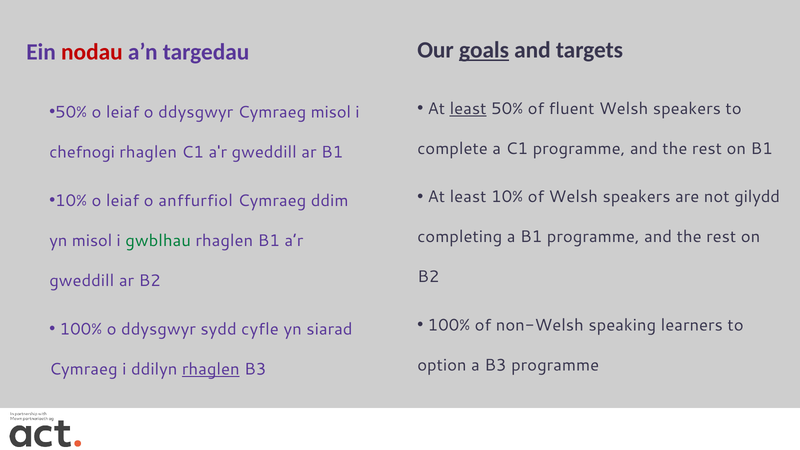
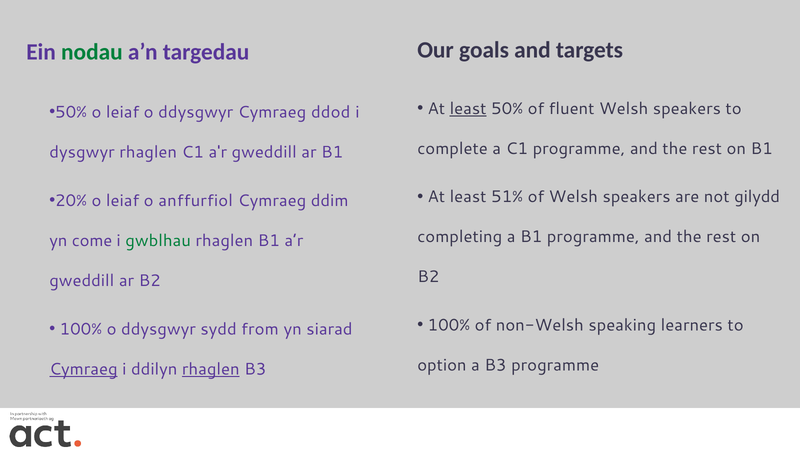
nodau colour: red -> green
goals underline: present -> none
Cymraeg misol: misol -> ddod
chefnogi: chefnogi -> dysgwyr
least 10%: 10% -> 51%
10% at (71, 201): 10% -> 20%
yn misol: misol -> come
cyfle: cyfle -> from
Cymraeg at (83, 369) underline: none -> present
